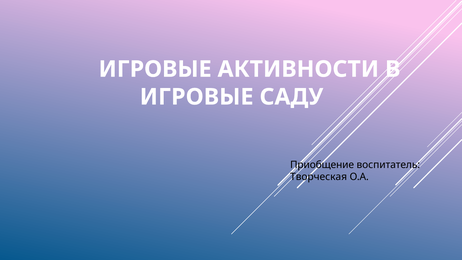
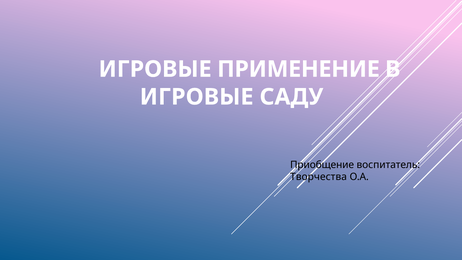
АКТИВНОСТИ: АКТИВНОСТИ -> ПРИМЕНЕНИЕ
Творческая: Творческая -> Творчества
